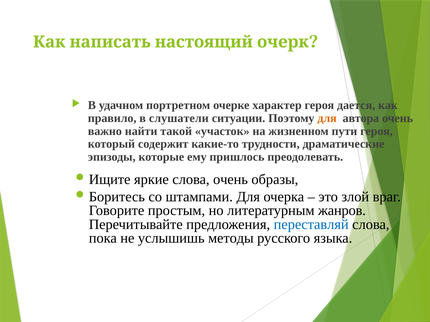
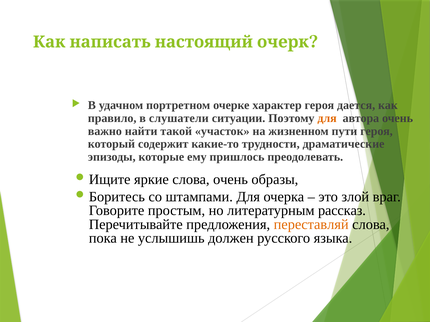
жанров: жанров -> рассказ
переставляй colour: blue -> orange
методы: методы -> должен
